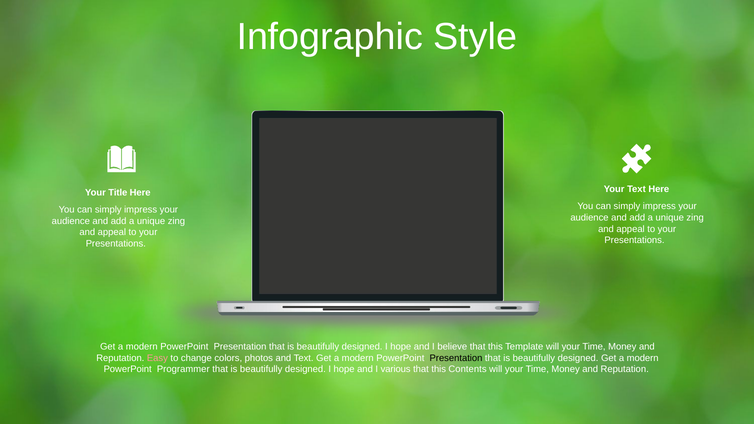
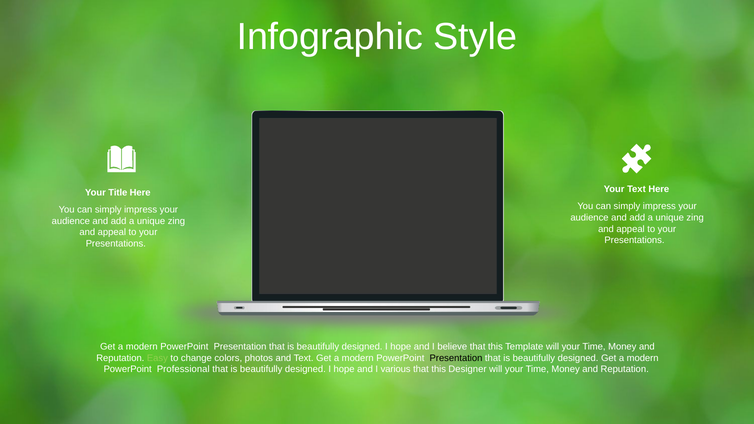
Easy colour: pink -> light green
Programmer: Programmer -> Professional
Contents: Contents -> Designer
